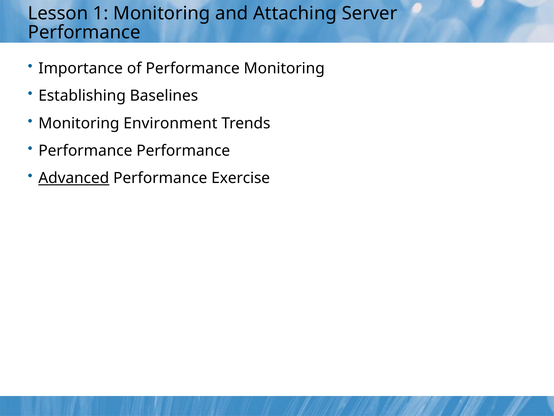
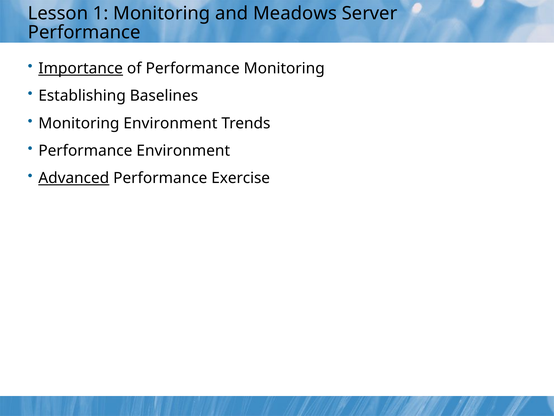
Attaching: Attaching -> Meadows
Importance underline: none -> present
Performance Performance: Performance -> Environment
